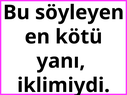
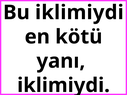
Bu söyleyen: söyleyen -> iklimiydi
